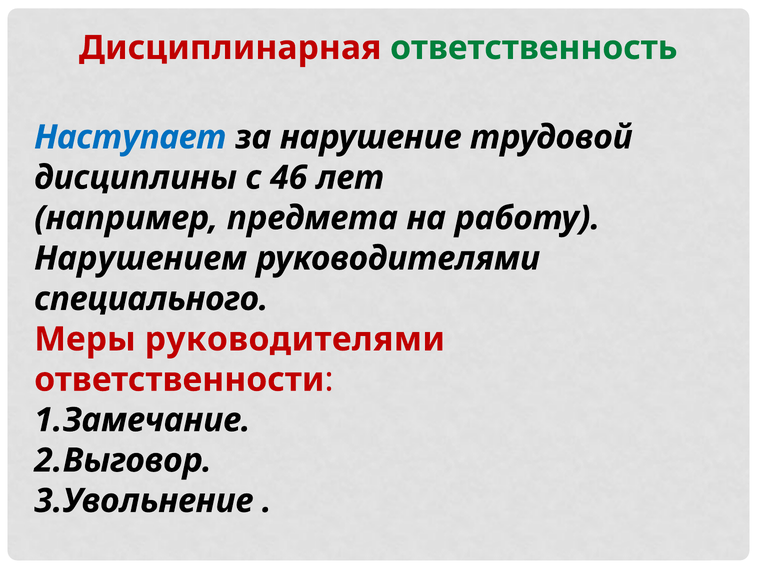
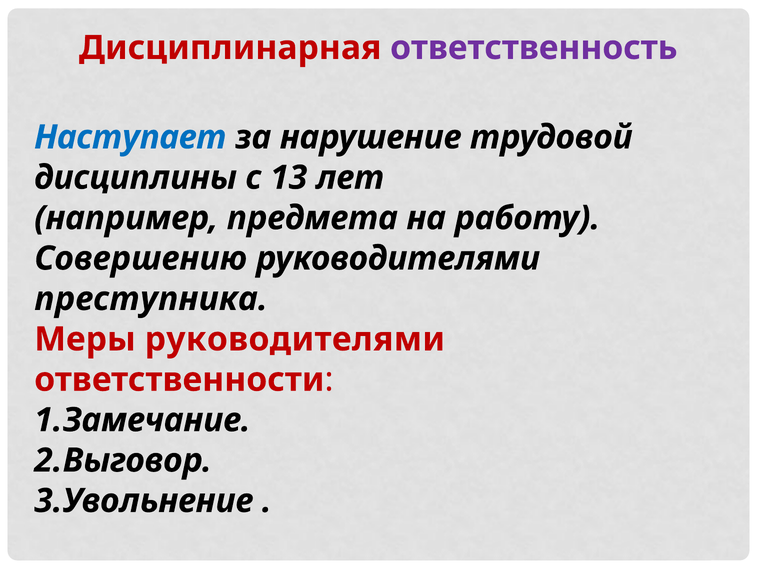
ответственность colour: green -> purple
46: 46 -> 13
Нарушением: Нарушением -> Совершению
специального: специального -> преступника
